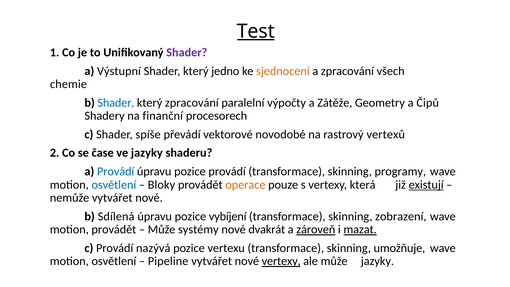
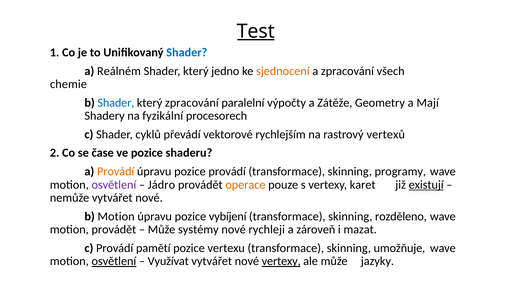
Shader at (187, 52) colour: purple -> blue
Výstupní: Výstupní -> Reálném
Čipů: Čipů -> Mají
finanční: finanční -> fyzikální
spíše: spíše -> cyklů
novodobé: novodobé -> rychlejším
ve jazyky: jazyky -> pozice
Provádí at (116, 171) colour: blue -> orange
osvětlení at (114, 185) colour: blue -> purple
Bloky: Bloky -> Jádro
která: která -> karet
b Sdílená: Sdílená -> Motion
zobrazení: zobrazení -> rozděleno
dvakrát: dvakrát -> rychleji
zároveň underline: present -> none
mazat underline: present -> none
nazývá: nazývá -> pamětí
osvětlení at (114, 261) underline: none -> present
Pipeline: Pipeline -> Využívat
